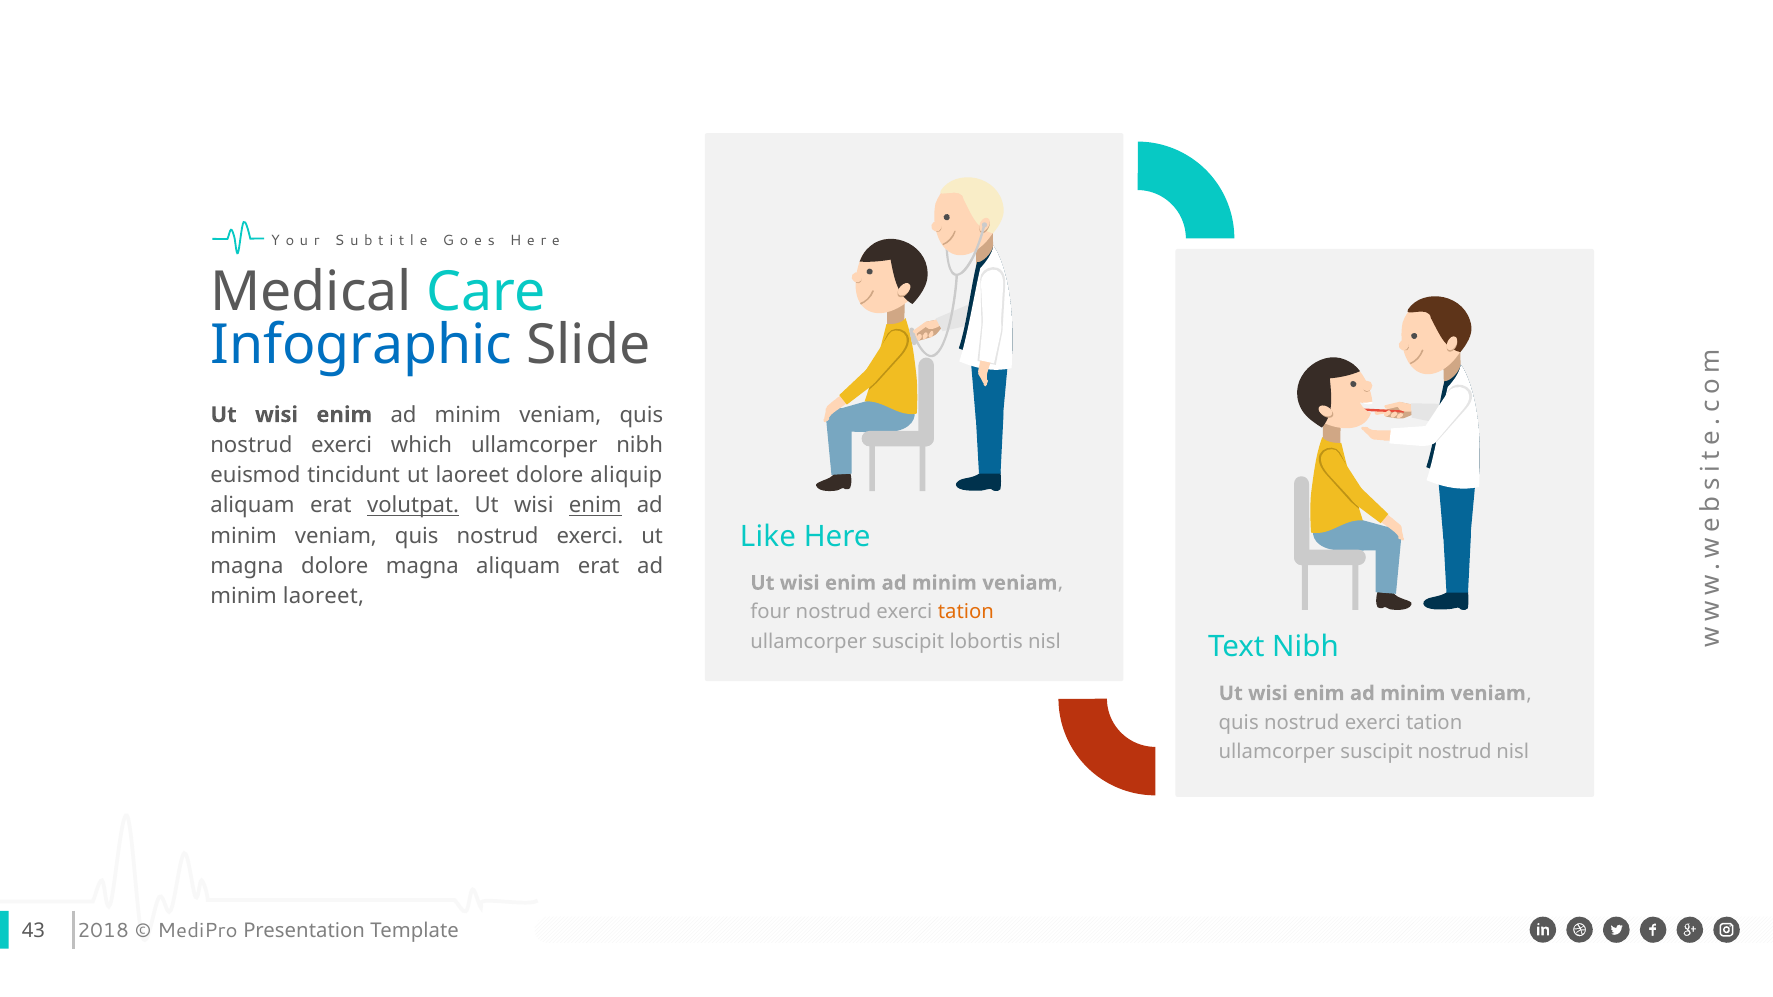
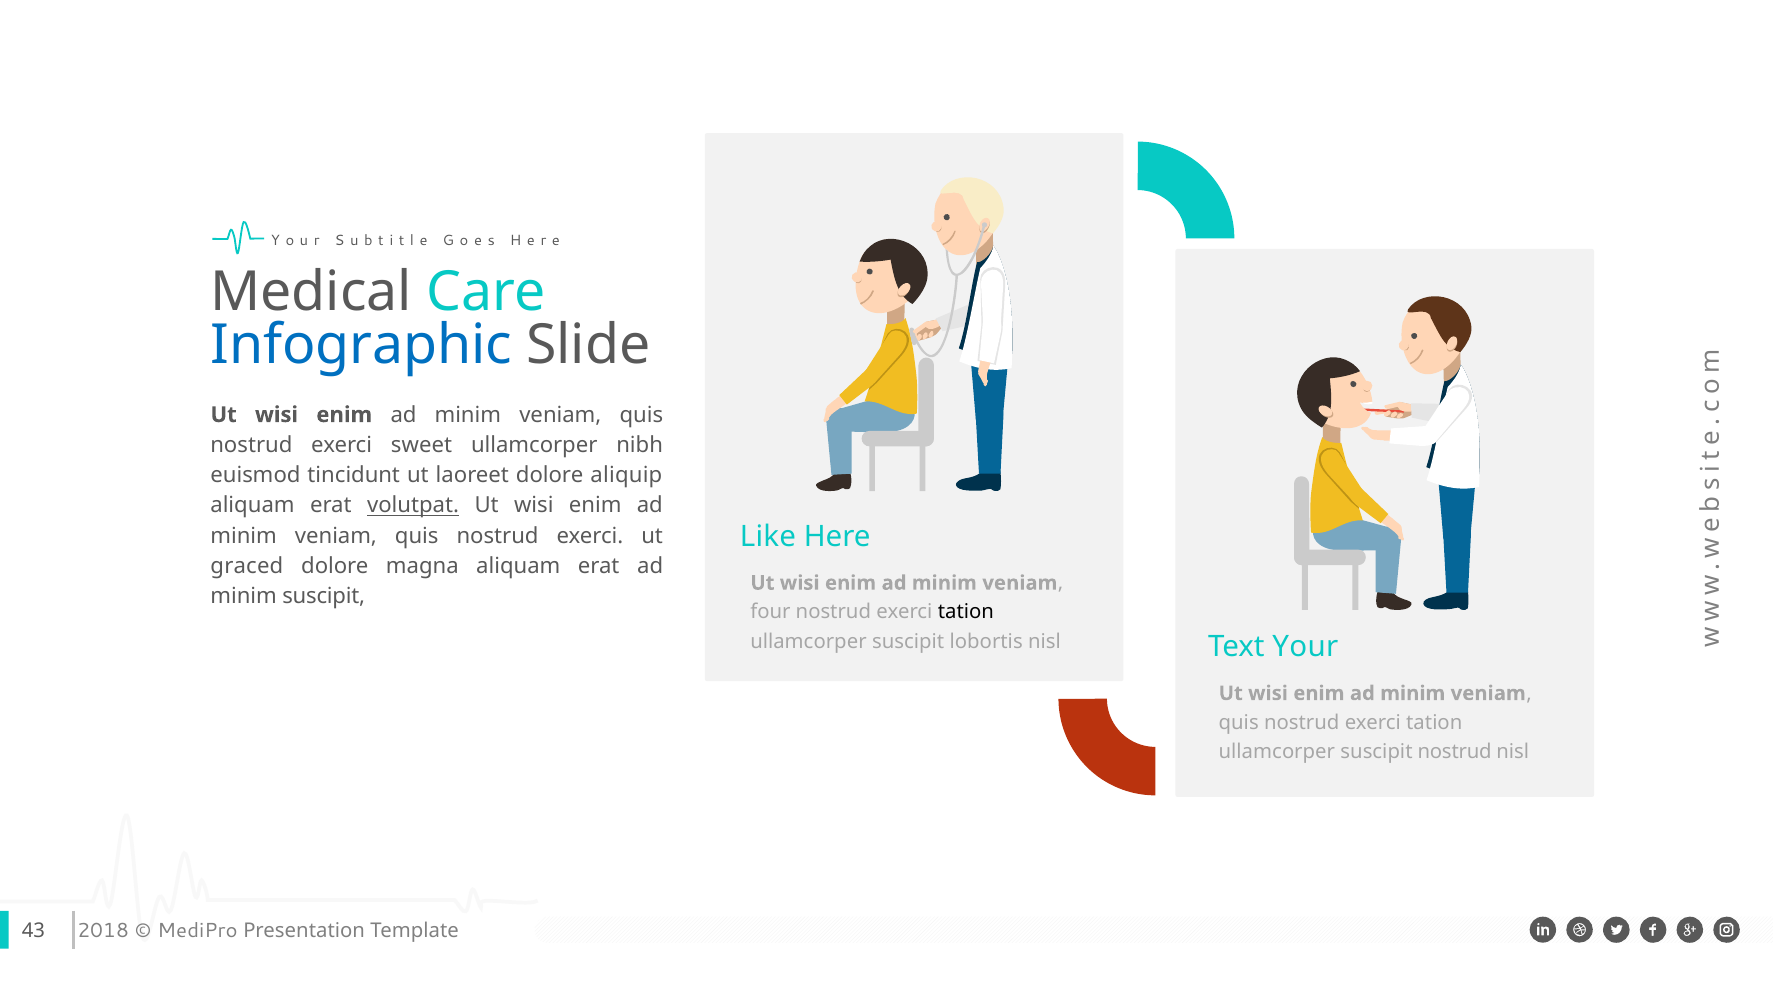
which: which -> sweet
enim at (595, 506) underline: present -> none
magna at (247, 566): magna -> graced
minim laoreet: laoreet -> suscipit
tation at (966, 612) colour: orange -> black
Text Nibh: Nibh -> Your
